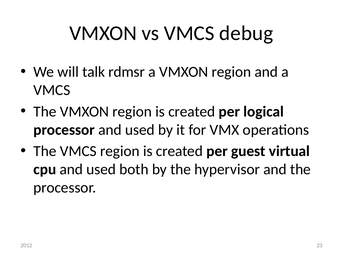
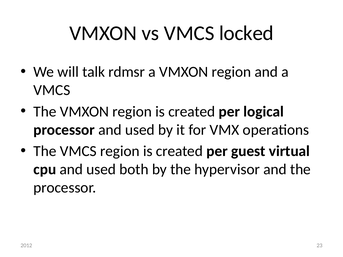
debug: debug -> locked
